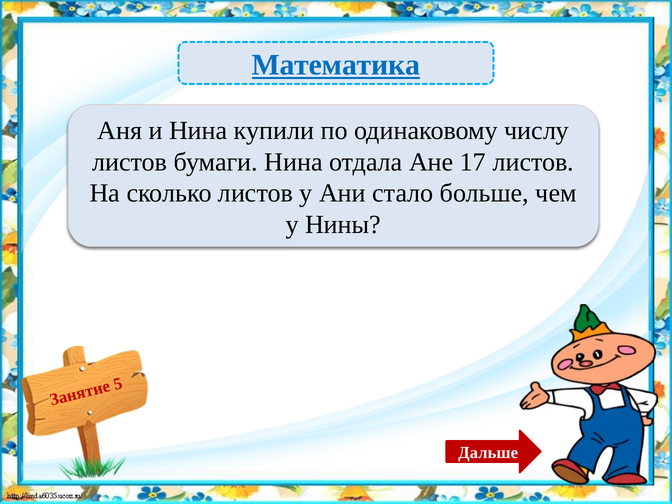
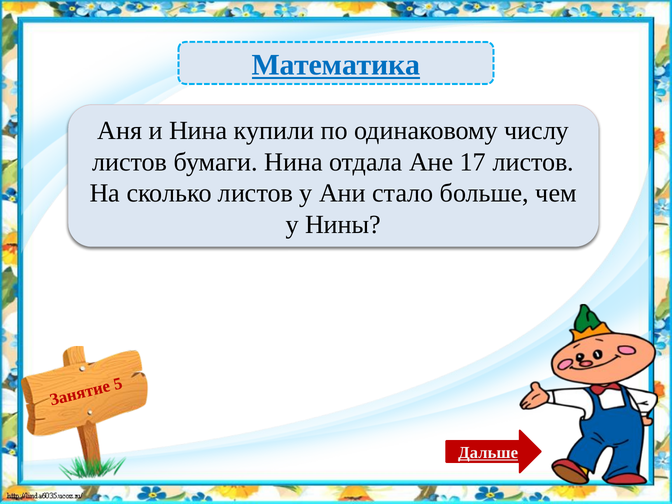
Дальше underline: none -> present
